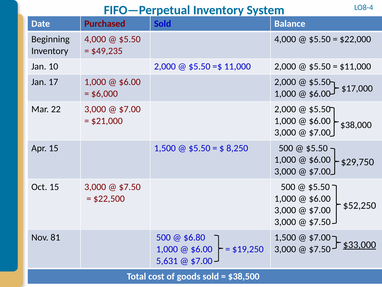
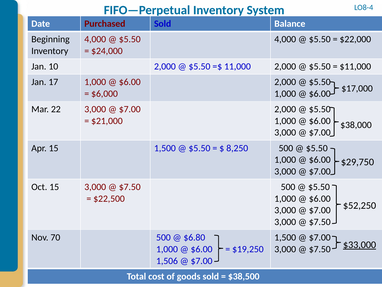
$49,235: $49,235 -> $24,000
81: 81 -> 70
5,631: 5,631 -> 1,506
